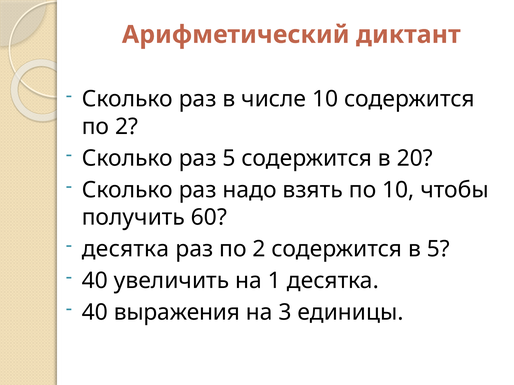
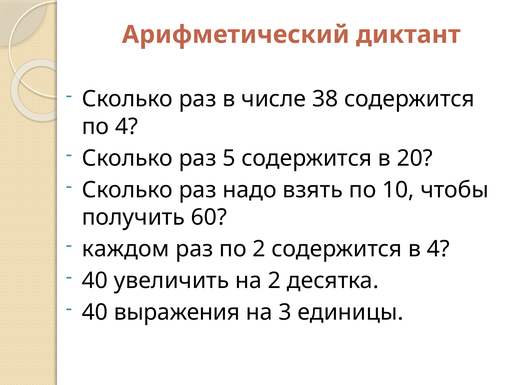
числе 10: 10 -> 38
2 at (127, 127): 2 -> 4
десятка at (126, 249): десятка -> каждом
в 5: 5 -> 4
на 1: 1 -> 2
